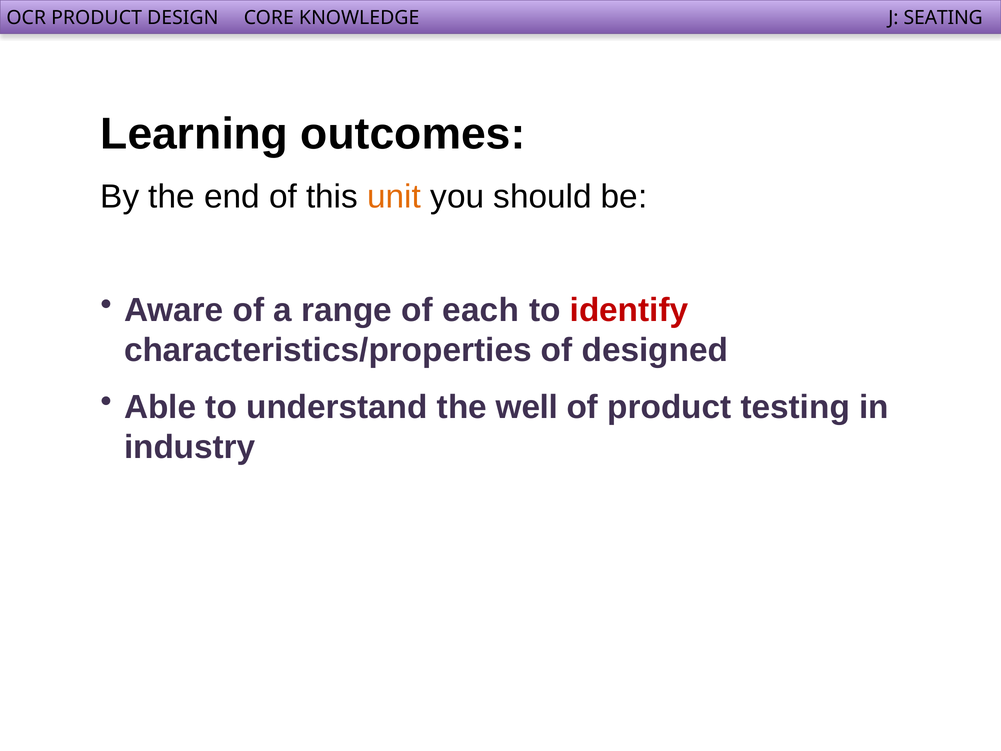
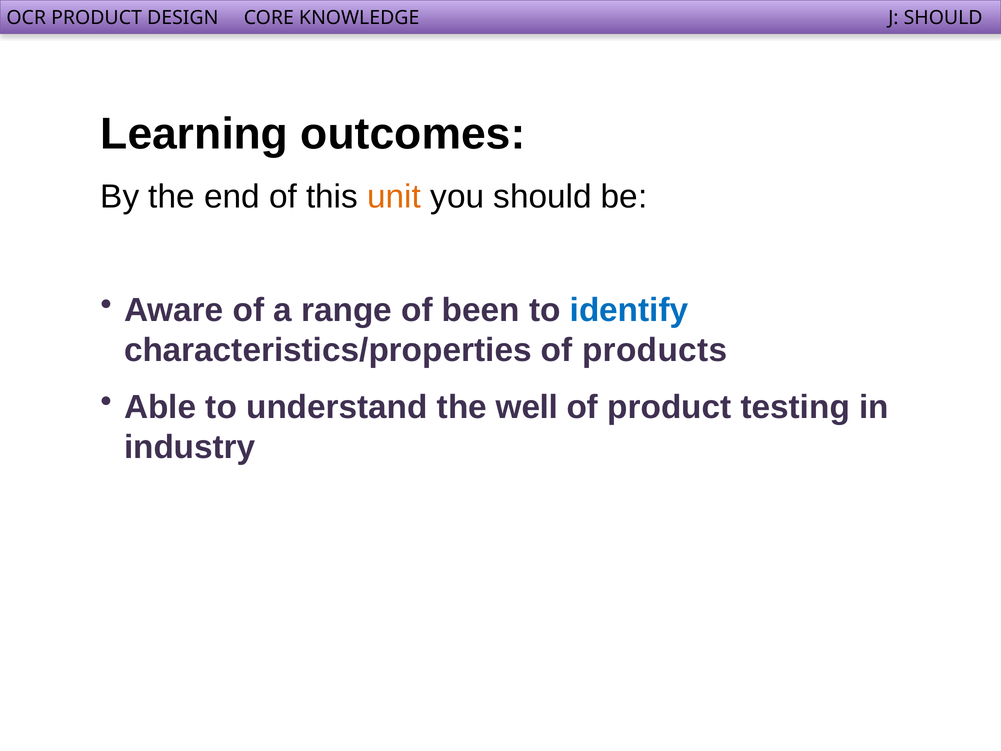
SEATING at (943, 18): SEATING -> SHOULD
each: each -> been
identify colour: red -> blue
designed: designed -> products
